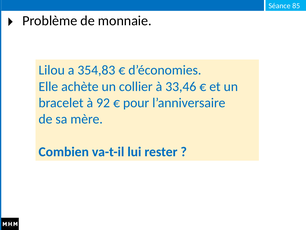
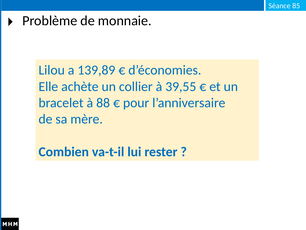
354,83: 354,83 -> 139,89
33,46: 33,46 -> 39,55
92: 92 -> 88
